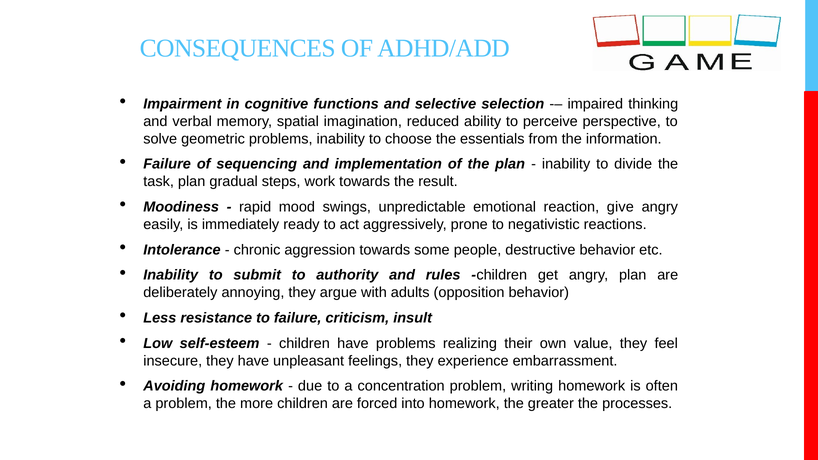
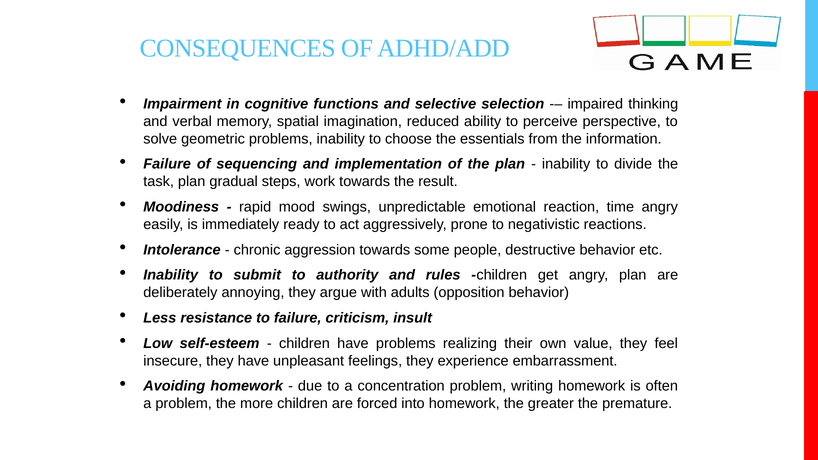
give: give -> time
processes: processes -> premature
